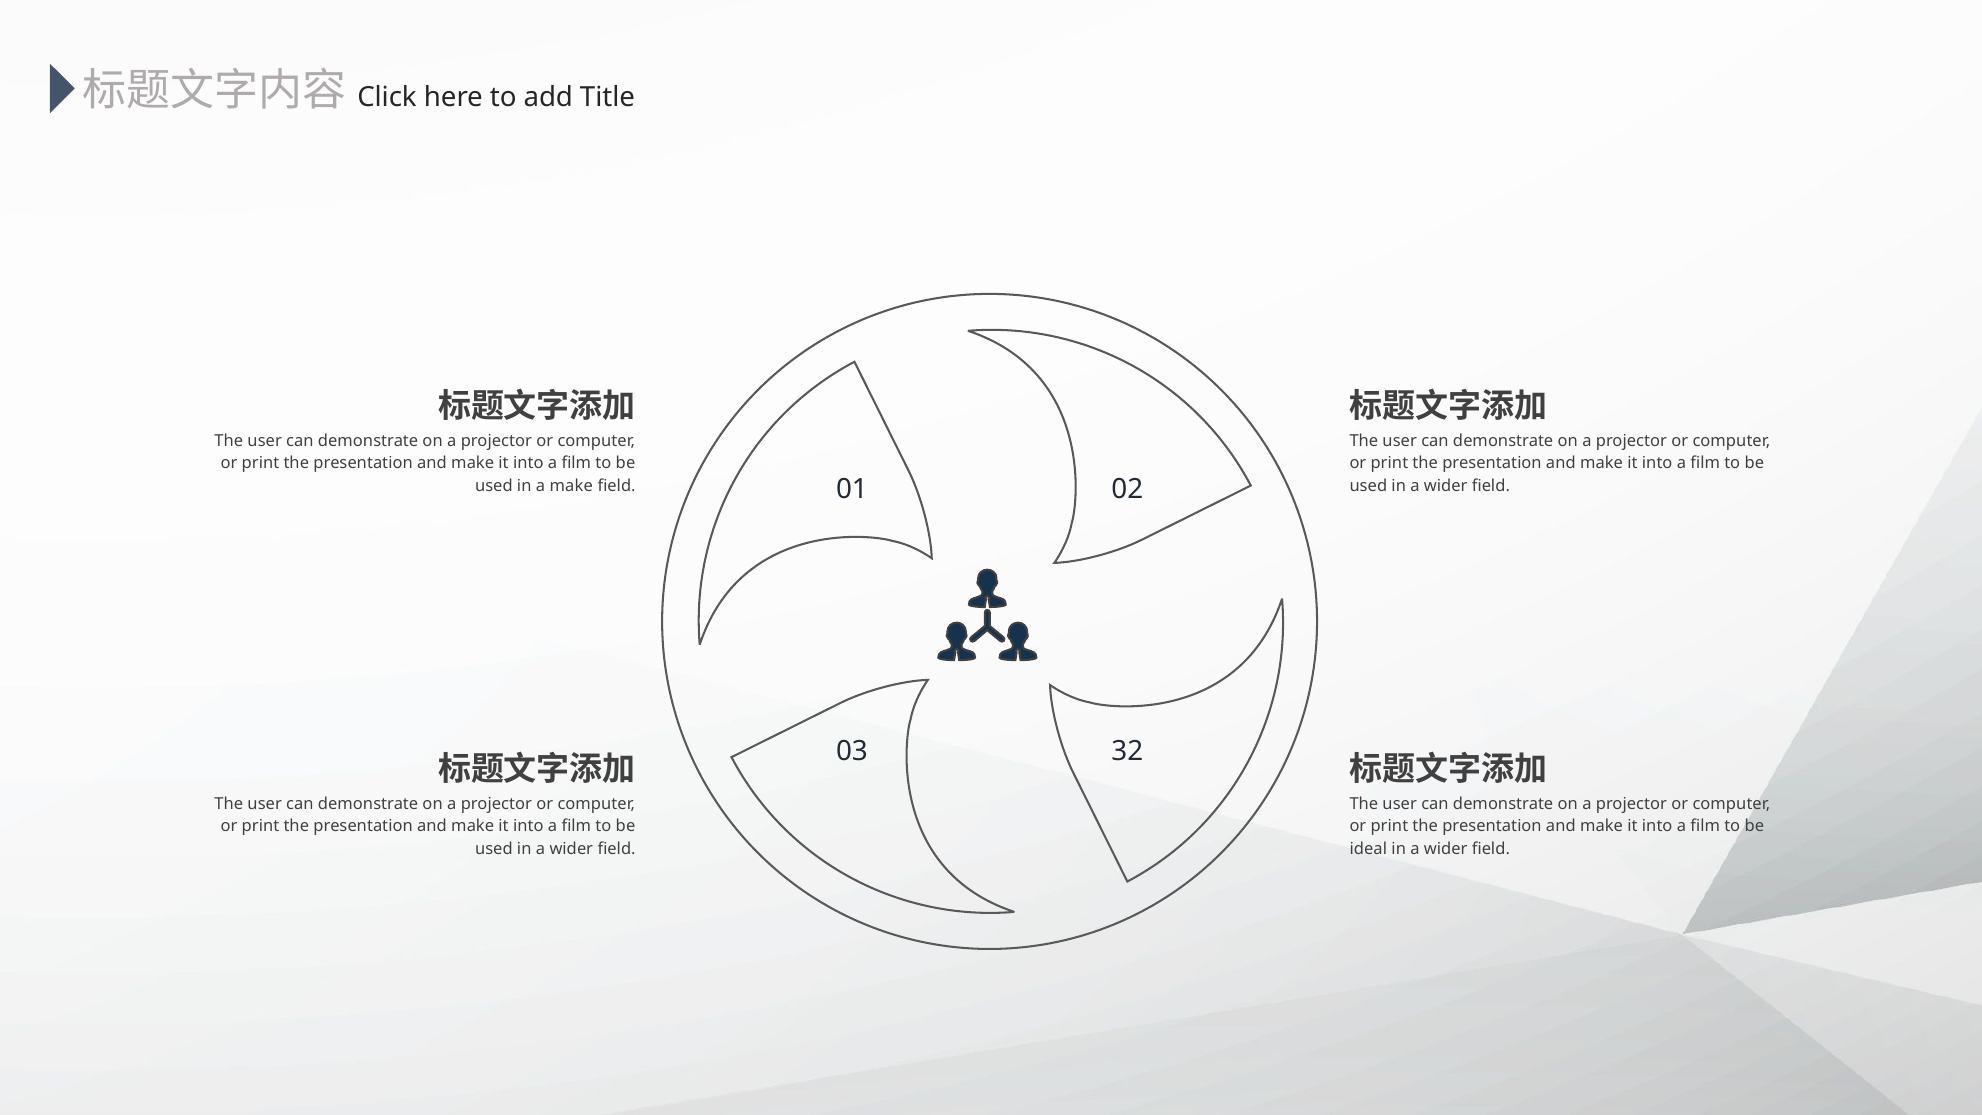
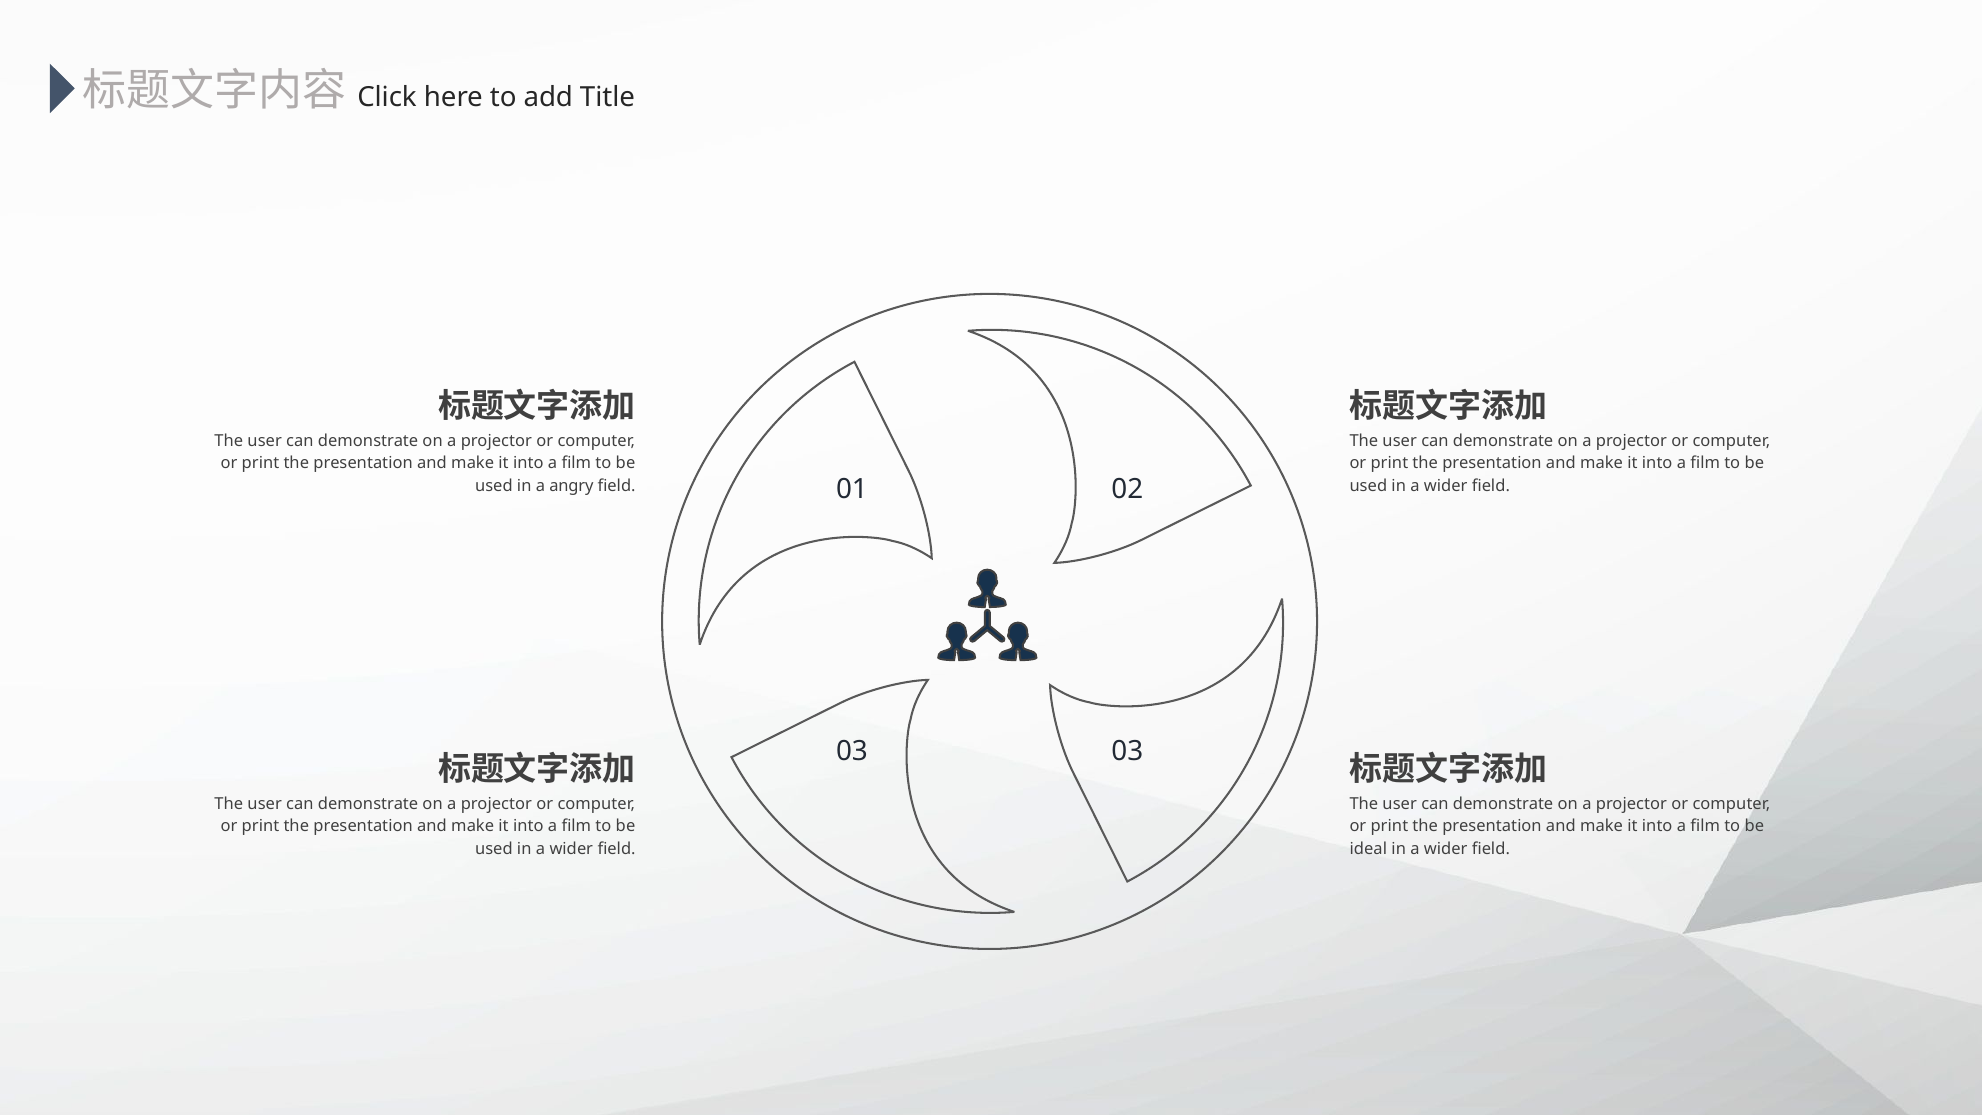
a make: make -> angry
03 32: 32 -> 03
